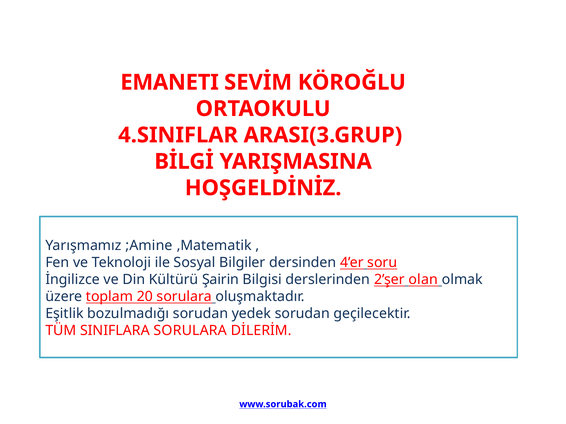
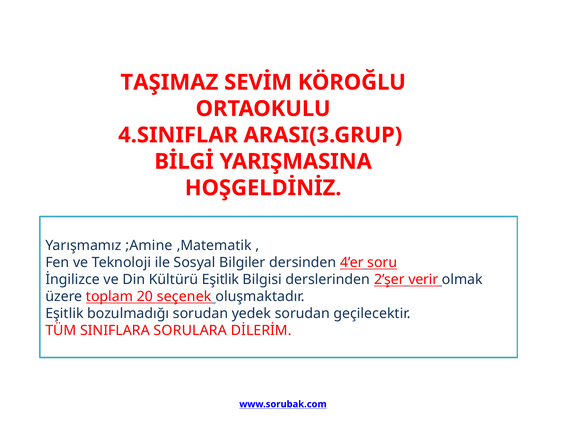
EMANETI: EMANETI -> TAŞIMAZ
Kültürü Şairin: Şairin -> Eşitlik
olan: olan -> verir
20 sorulara: sorulara -> seçenek
